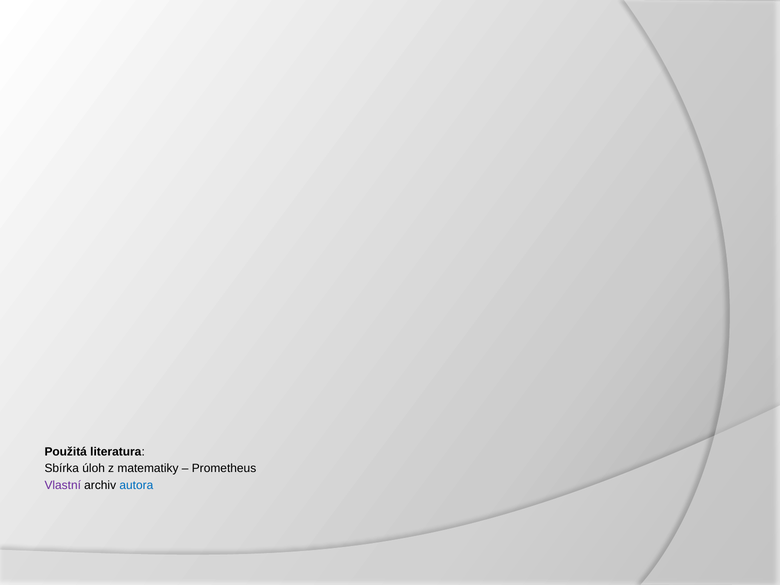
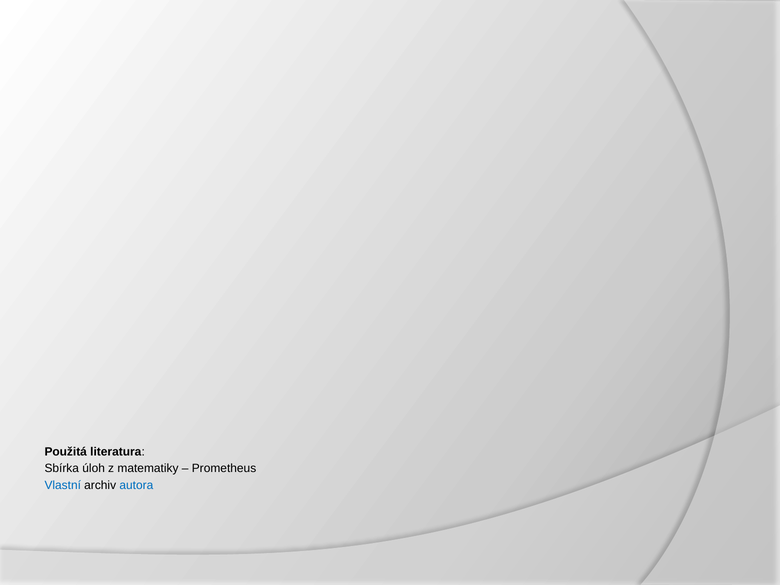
Vlastní colour: purple -> blue
